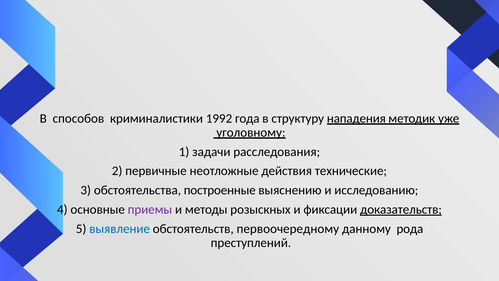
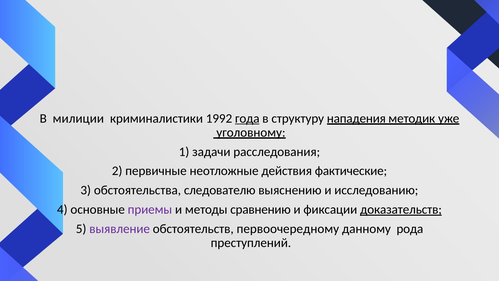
способов: способов -> милиции
года underline: none -> present
технические: технические -> фактические
построенные: построенные -> следователю
розыскных: розыскных -> сравнению
выявление colour: blue -> purple
